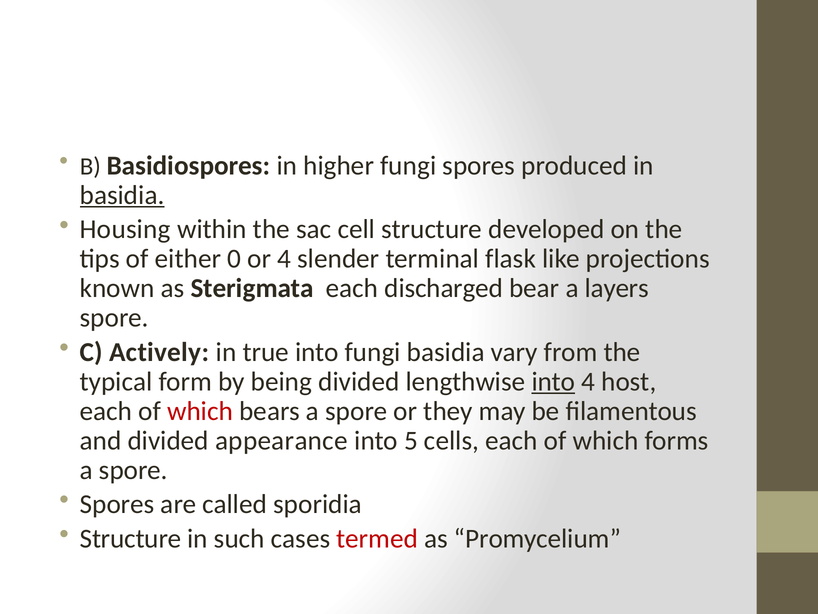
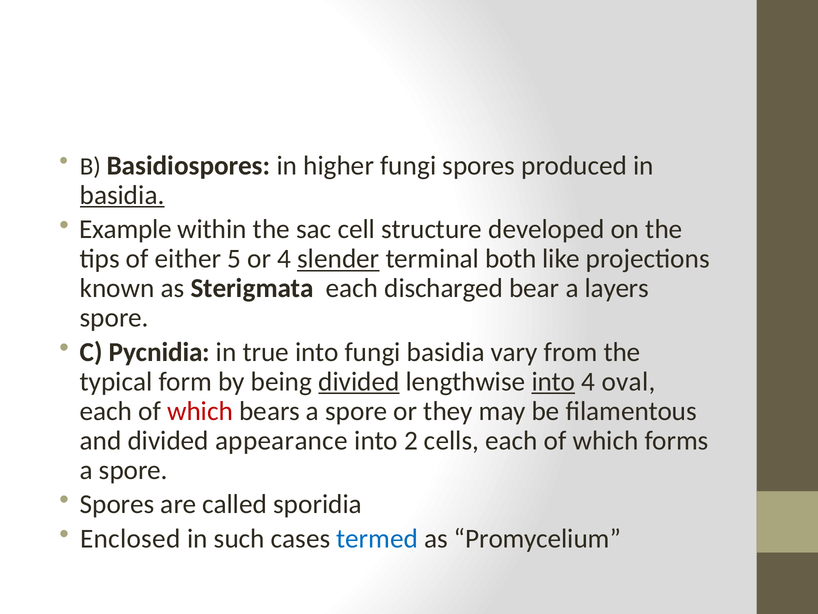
Housing: Housing -> Example
0: 0 -> 5
slender underline: none -> present
flask: flask -> both
Actively: Actively -> Pycnidia
divided at (359, 381) underline: none -> present
host: host -> oval
5: 5 -> 2
Structure at (131, 538): Structure -> Enclosed
termed colour: red -> blue
